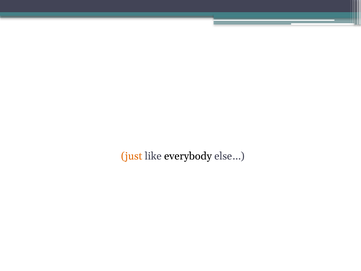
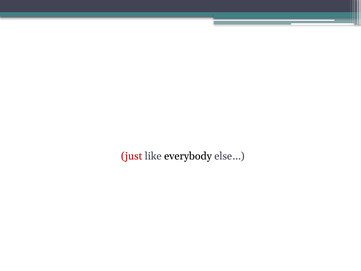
just colour: orange -> red
